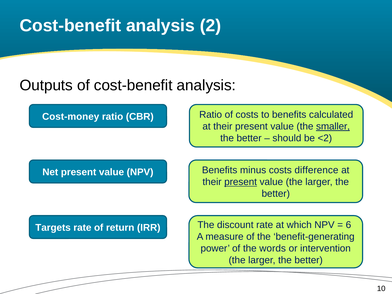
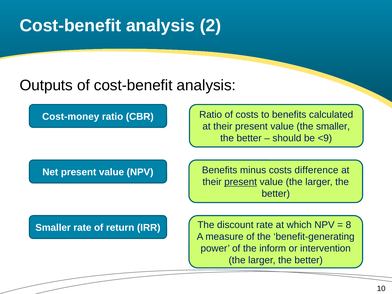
smaller at (333, 126) underline: present -> none
<2: <2 -> <9
6: 6 -> 8
Targets at (53, 228): Targets -> Smaller
words: words -> inform
